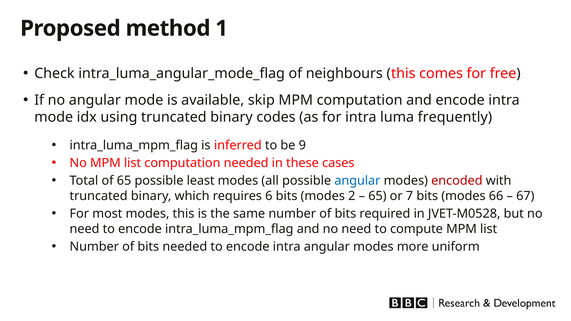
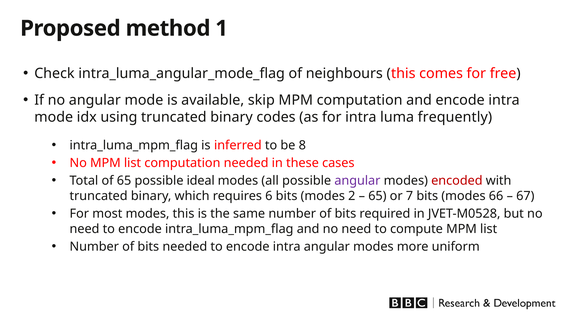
9: 9 -> 8
least: least -> ideal
angular at (357, 181) colour: blue -> purple
